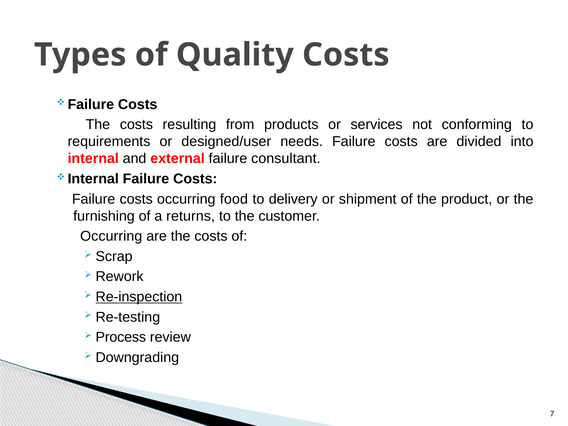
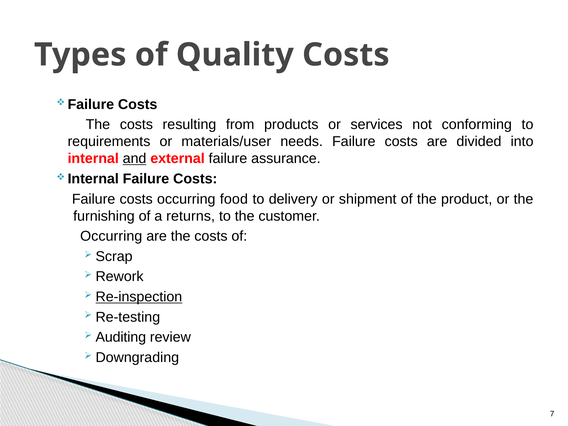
designed/user: designed/user -> materials/user
and underline: none -> present
consultant: consultant -> assurance
Process: Process -> Auditing
